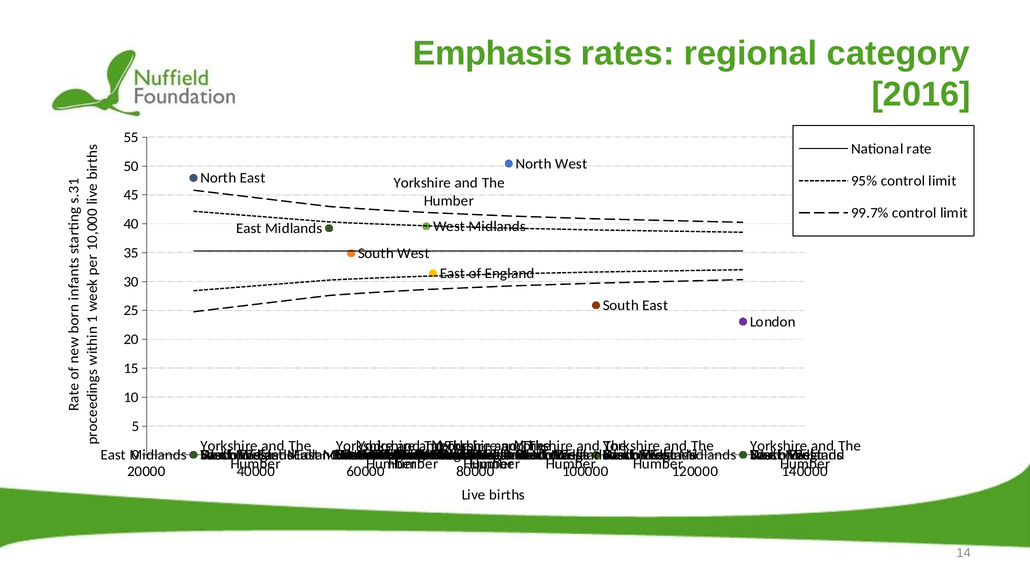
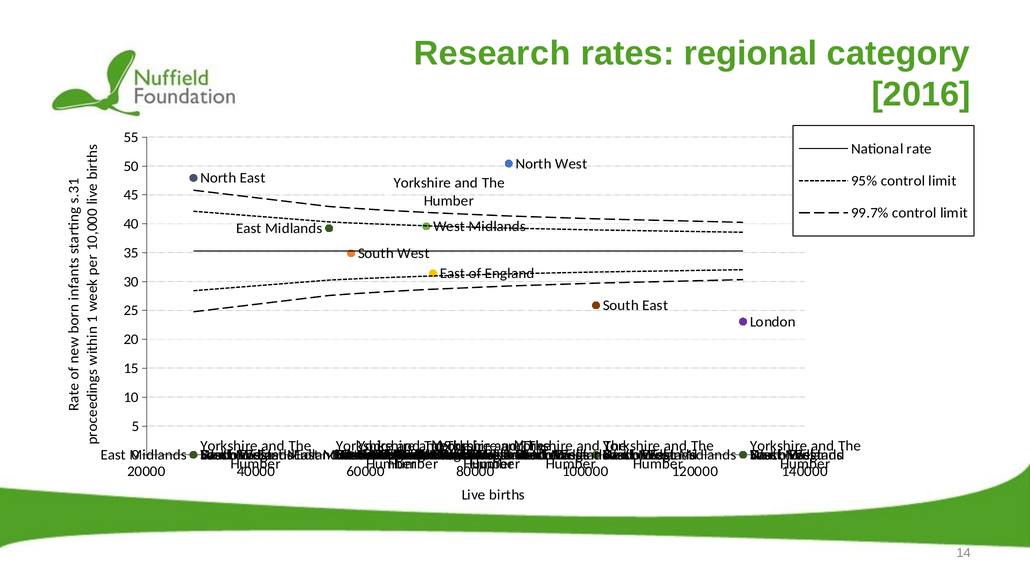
Emphasis: Emphasis -> Research
